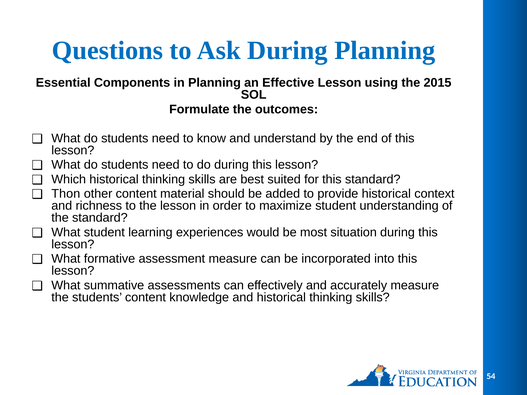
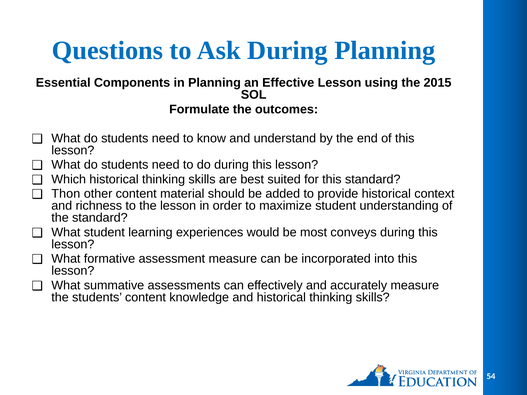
situation: situation -> conveys
